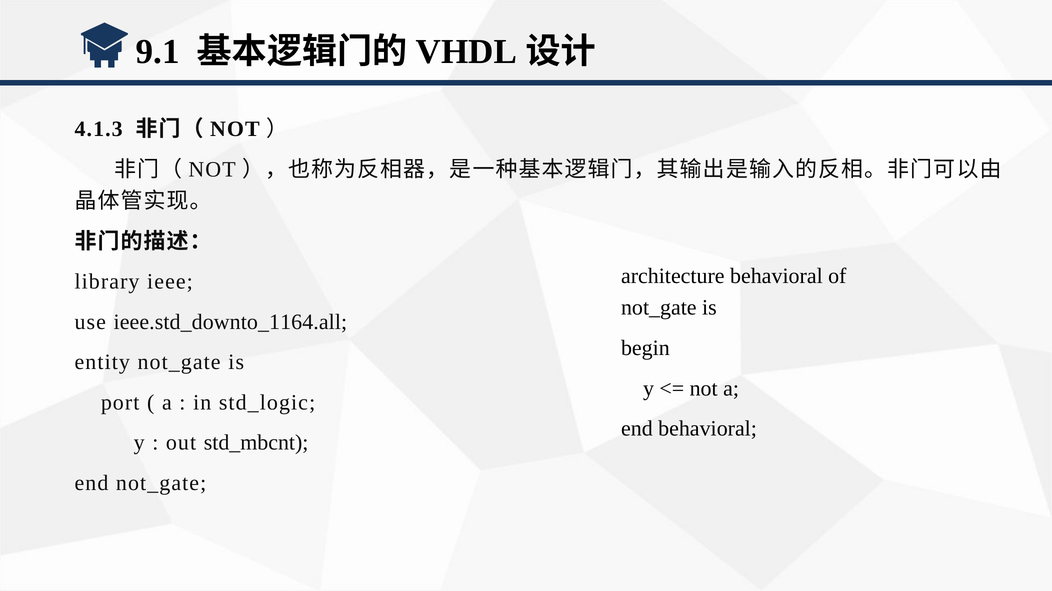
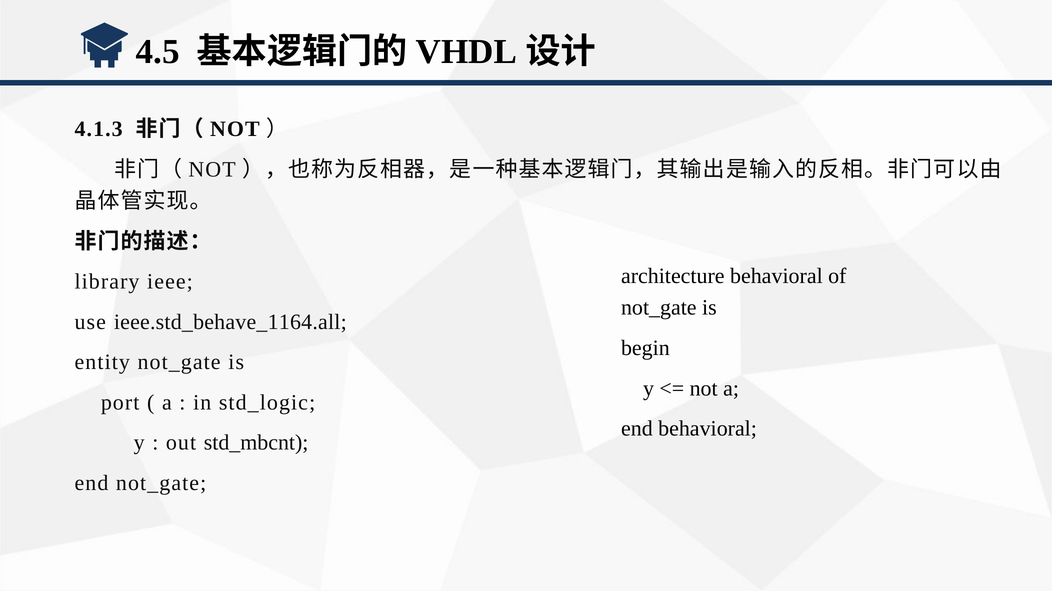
9.1: 9.1 -> 4.5
ieee.std_downto_1164.all: ieee.std_downto_1164.all -> ieee.std_behave_1164.all
